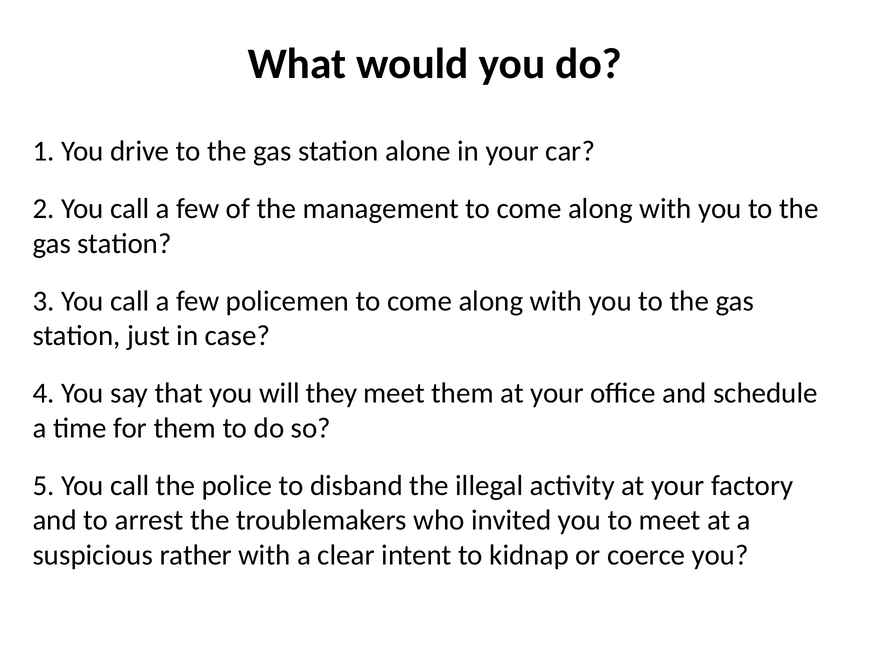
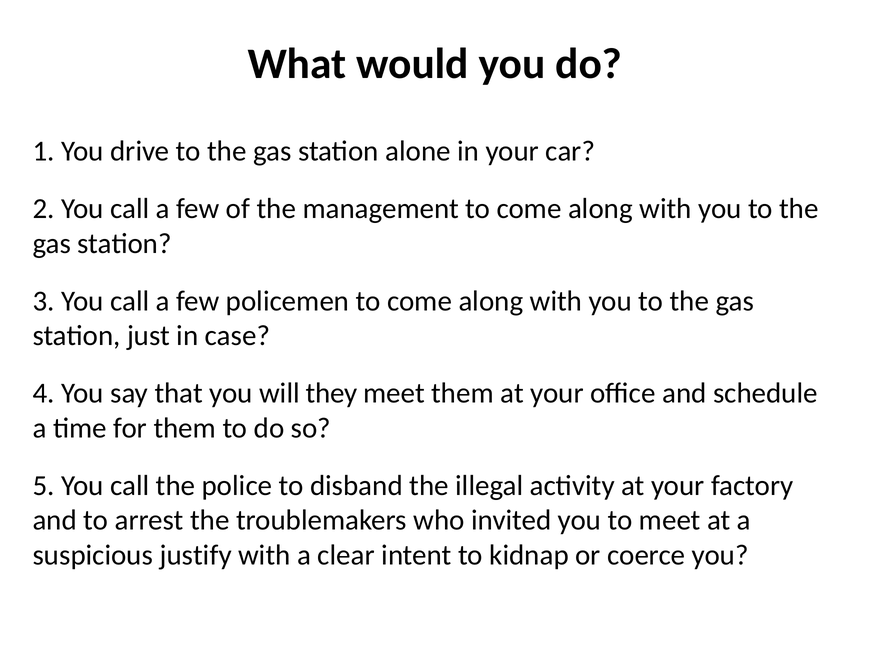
rather: rather -> justify
